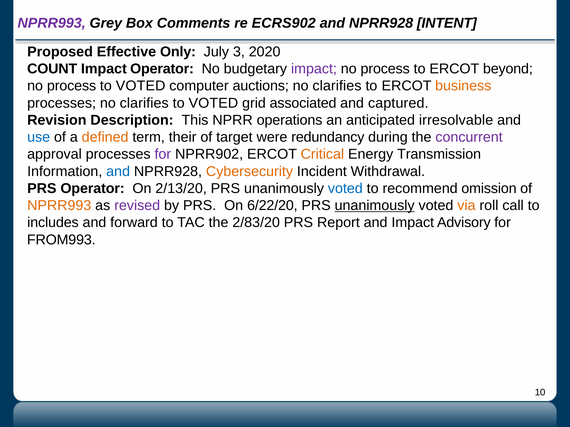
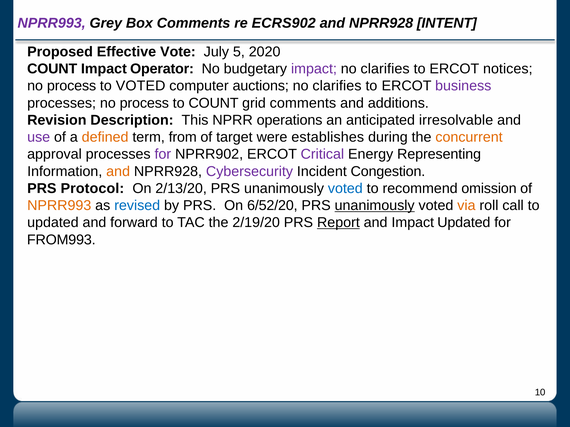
Only: Only -> Vote
3: 3 -> 5
process at (385, 69): process -> clarifies
beyond: beyond -> notices
business colour: orange -> purple
processes no clarifies: clarifies -> process
VOTED at (213, 103): VOTED -> COUNT
grid associated: associated -> comments
captured: captured -> additions
use colour: blue -> purple
their: their -> from
redundancy: redundancy -> establishes
concurrent colour: purple -> orange
Critical colour: orange -> purple
Transmission: Transmission -> Representing
and at (118, 172) colour: blue -> orange
Cybersecurity colour: orange -> purple
Withdrawal: Withdrawal -> Congestion
PRS Operator: Operator -> Protocol
revised colour: purple -> blue
6/22/20: 6/22/20 -> 6/52/20
includes at (53, 223): includes -> updated
2/83/20: 2/83/20 -> 2/19/20
Report underline: none -> present
Impact Advisory: Advisory -> Updated
